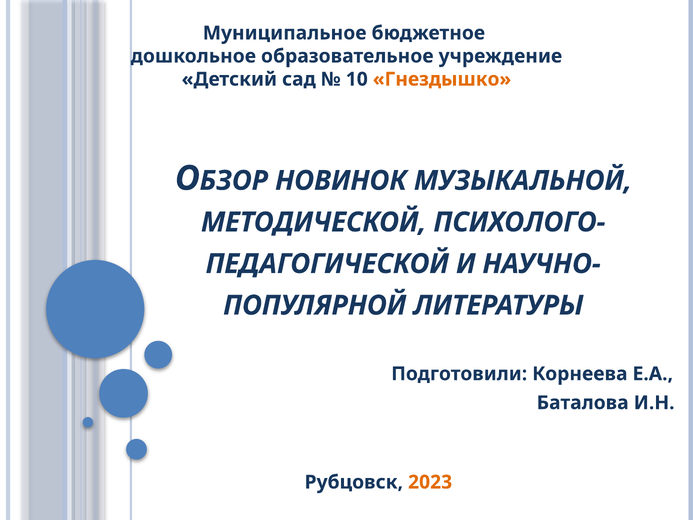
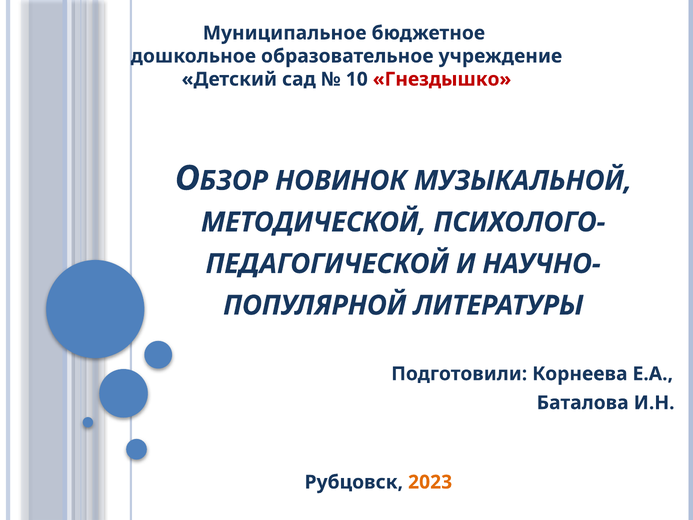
Гнездышко colour: orange -> red
